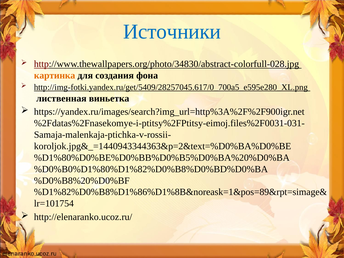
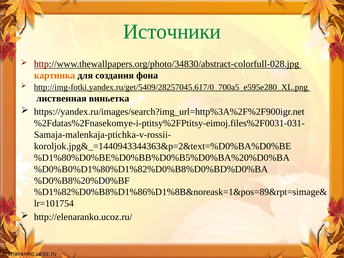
Источники colour: blue -> green
